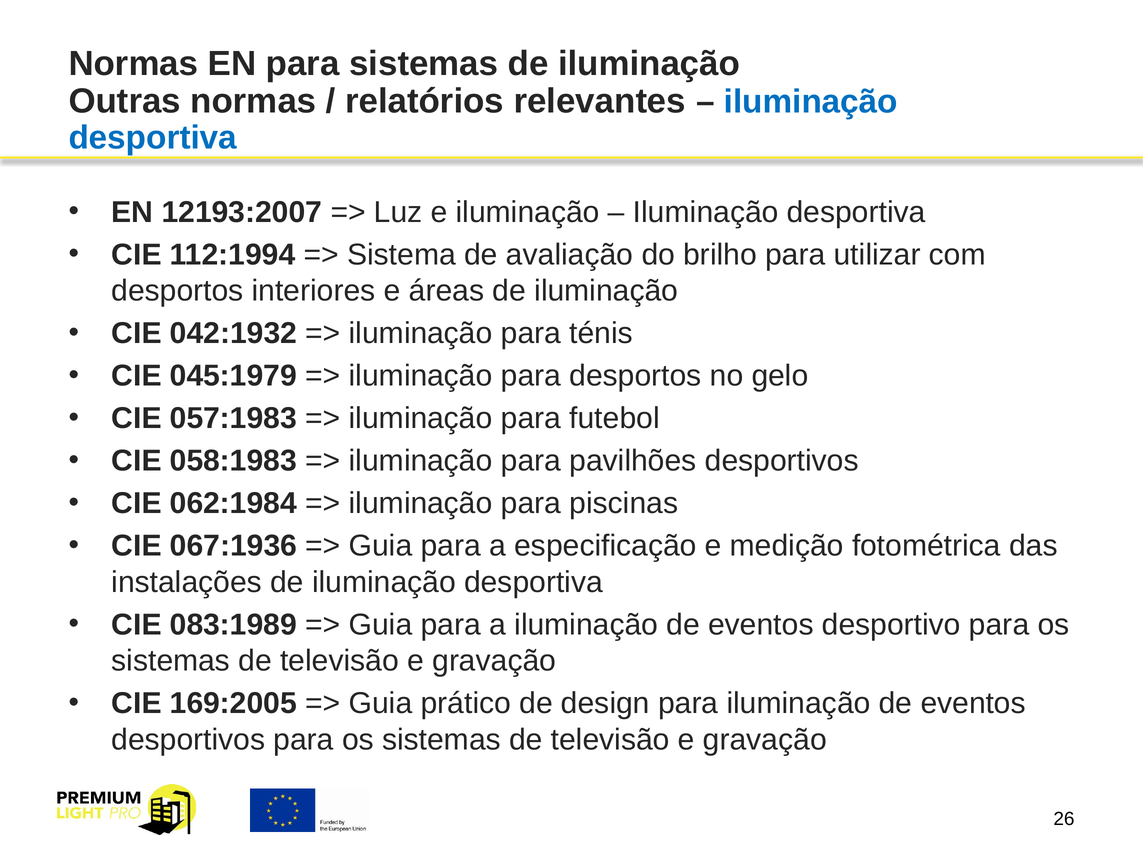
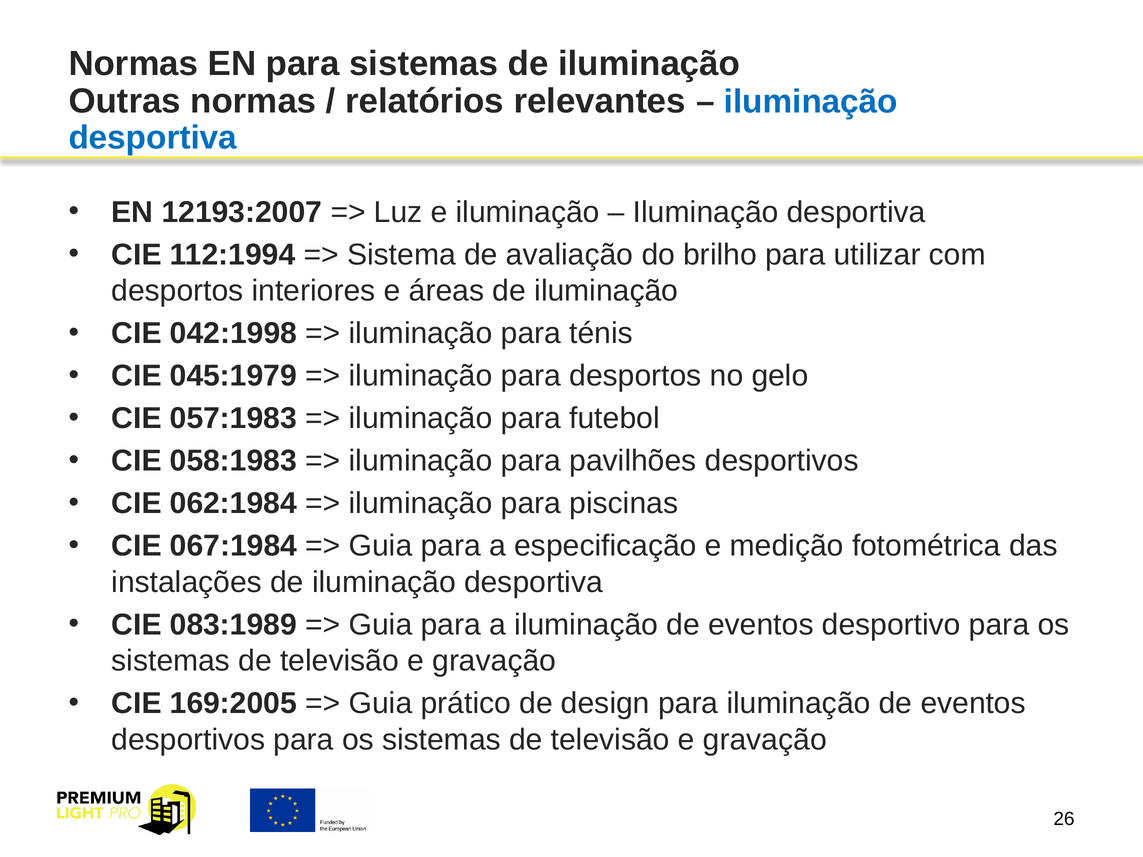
042:1932: 042:1932 -> 042:1998
067:1936: 067:1936 -> 067:1984
